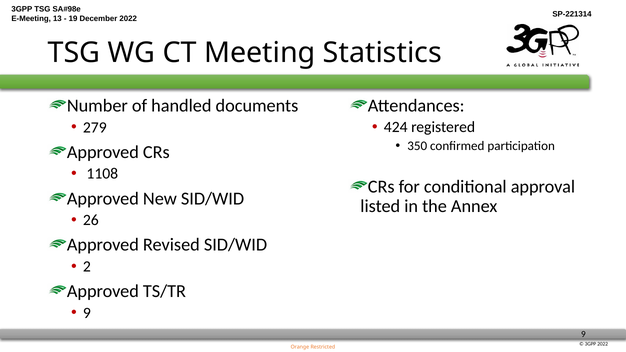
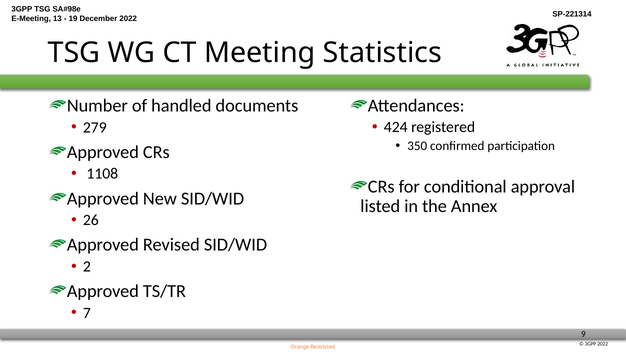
9 at (87, 313): 9 -> 7
